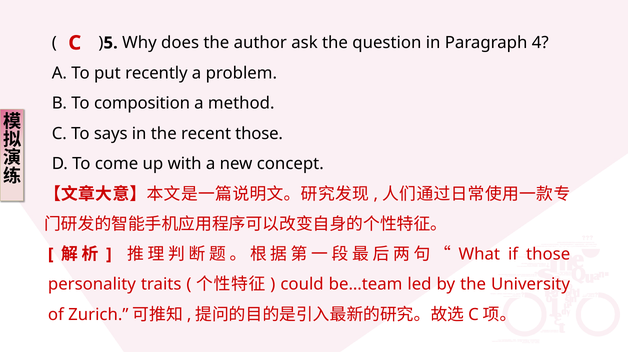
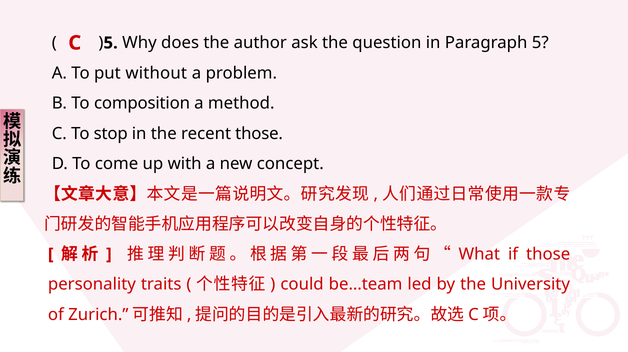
Paragraph 4: 4 -> 5
recently: recently -> without
says: says -> stop
